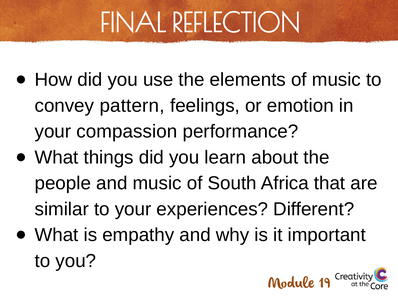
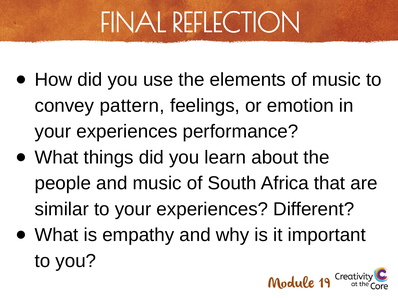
compassion at (127, 132): compassion -> experiences
